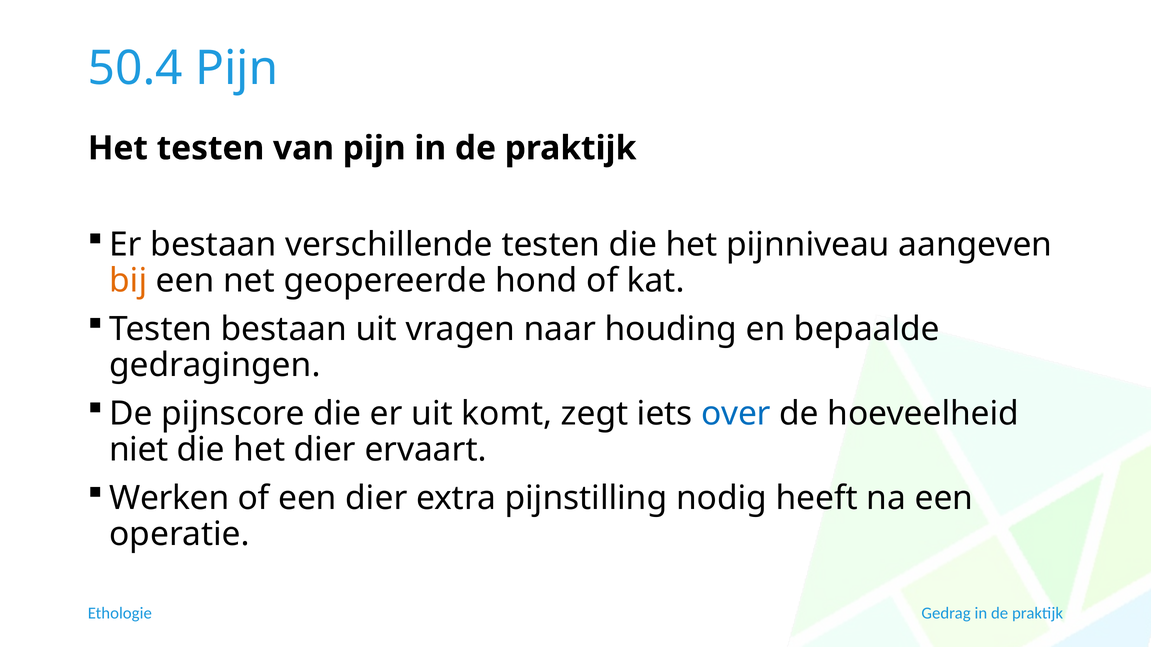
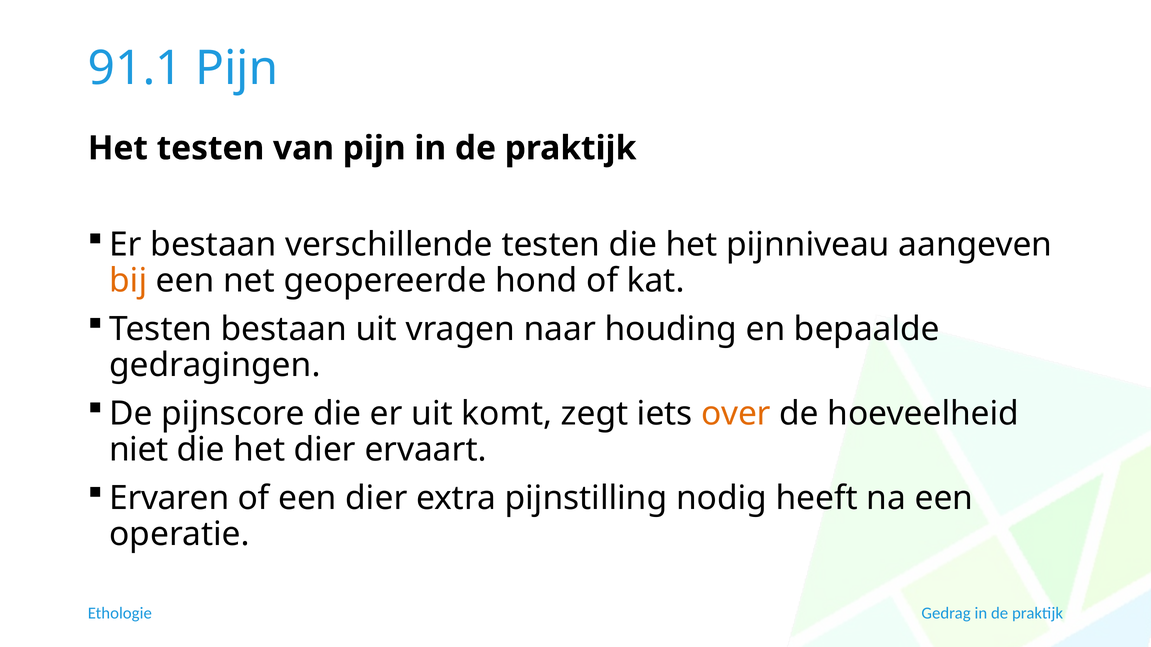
50.4: 50.4 -> 91.1
over colour: blue -> orange
Werken: Werken -> Ervaren
